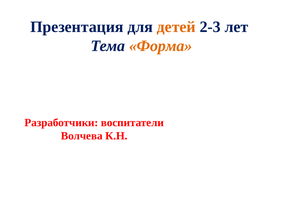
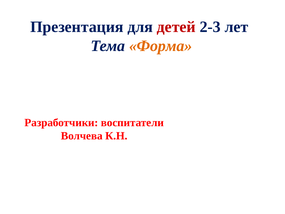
детей colour: orange -> red
